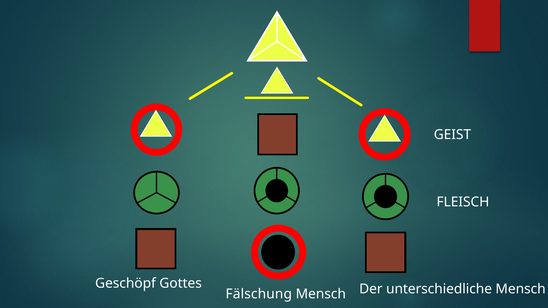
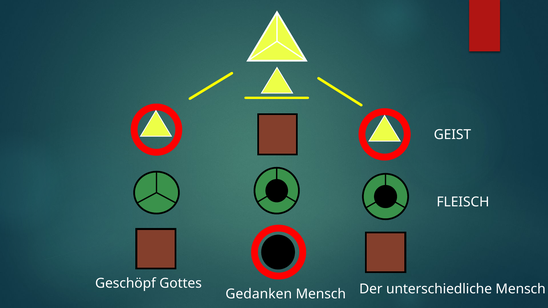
Fälschung: Fälschung -> Gedanken
